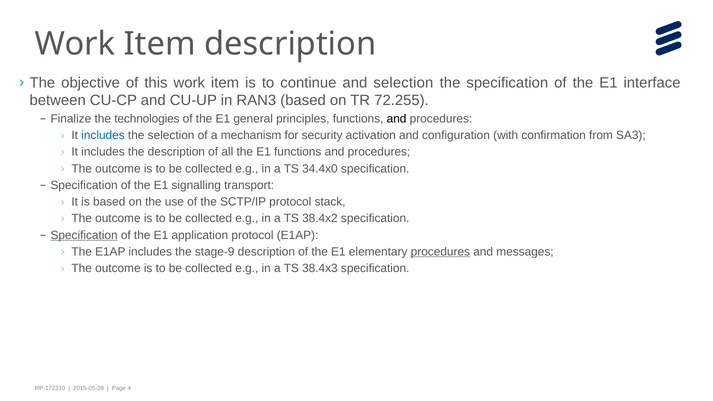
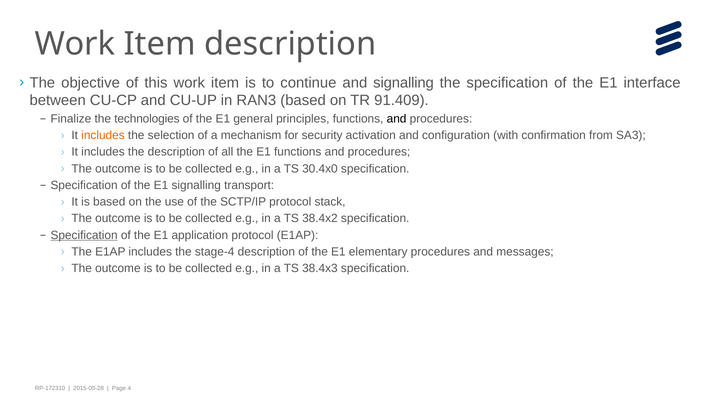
and selection: selection -> signalling
72.255: 72.255 -> 91.409
includes at (103, 135) colour: blue -> orange
34.4x0: 34.4x0 -> 30.4x0
stage-9: stage-9 -> stage-4
procedures at (440, 252) underline: present -> none
